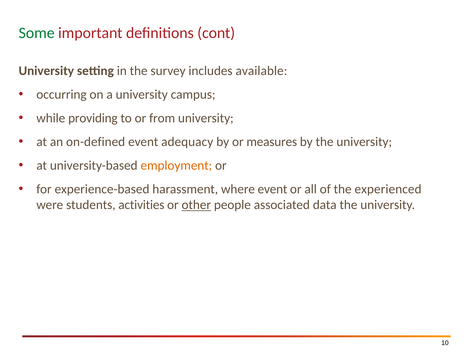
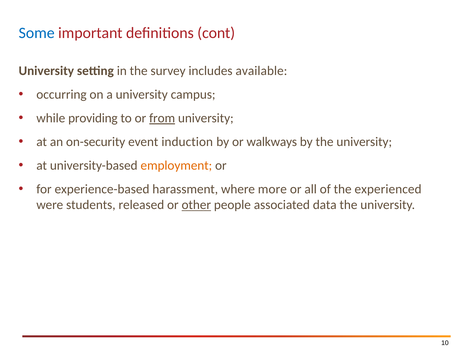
Some colour: green -> blue
from underline: none -> present
on-defined: on-defined -> on-security
adequacy: adequacy -> induction
measures: measures -> walkways
where event: event -> more
activities: activities -> released
